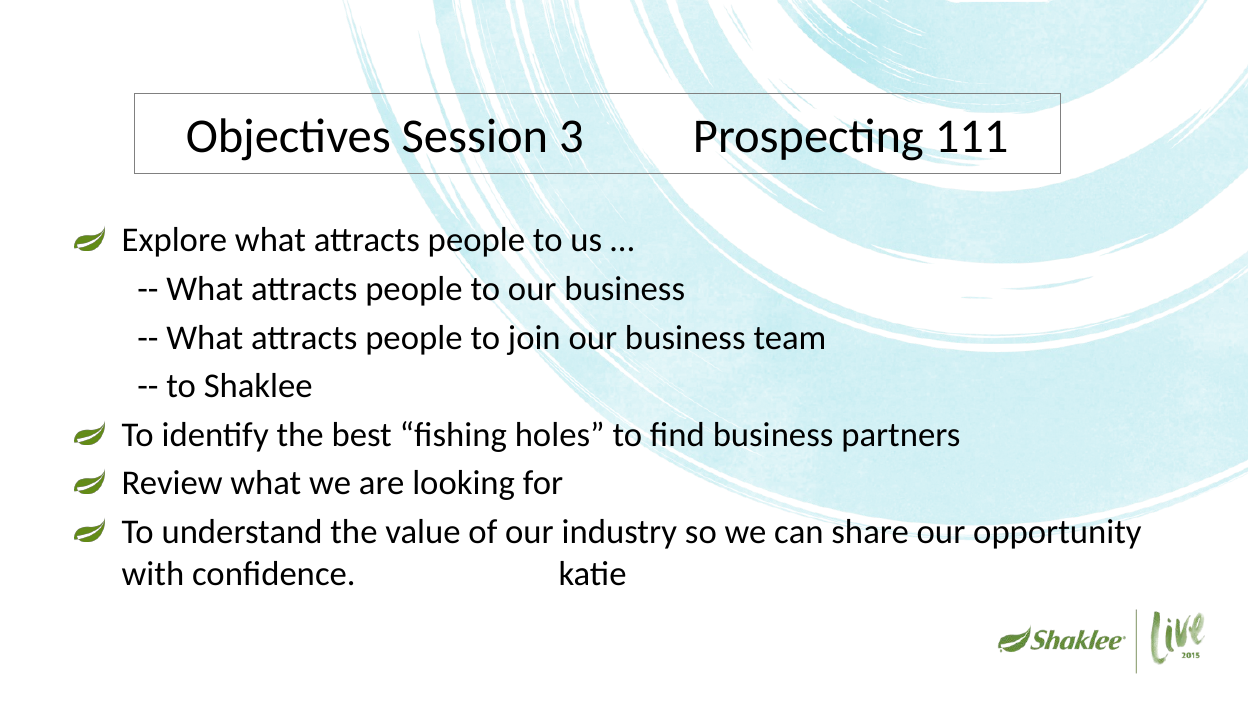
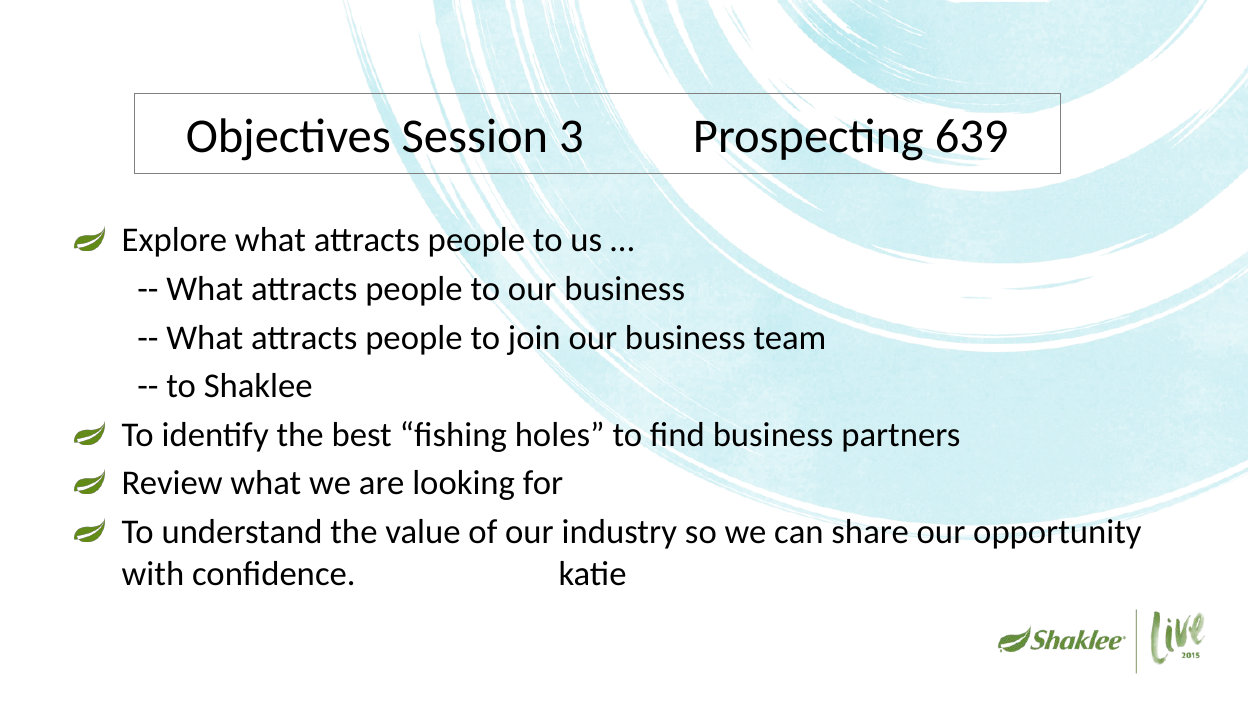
111: 111 -> 639
